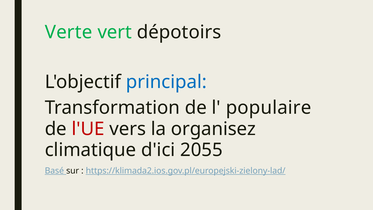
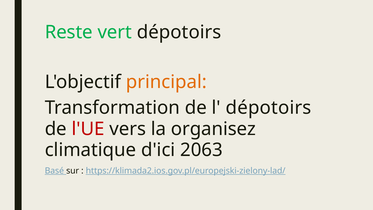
Verte: Verte -> Reste
principal colour: blue -> orange
l populaire: populaire -> dépotoirs
2055: 2055 -> 2063
